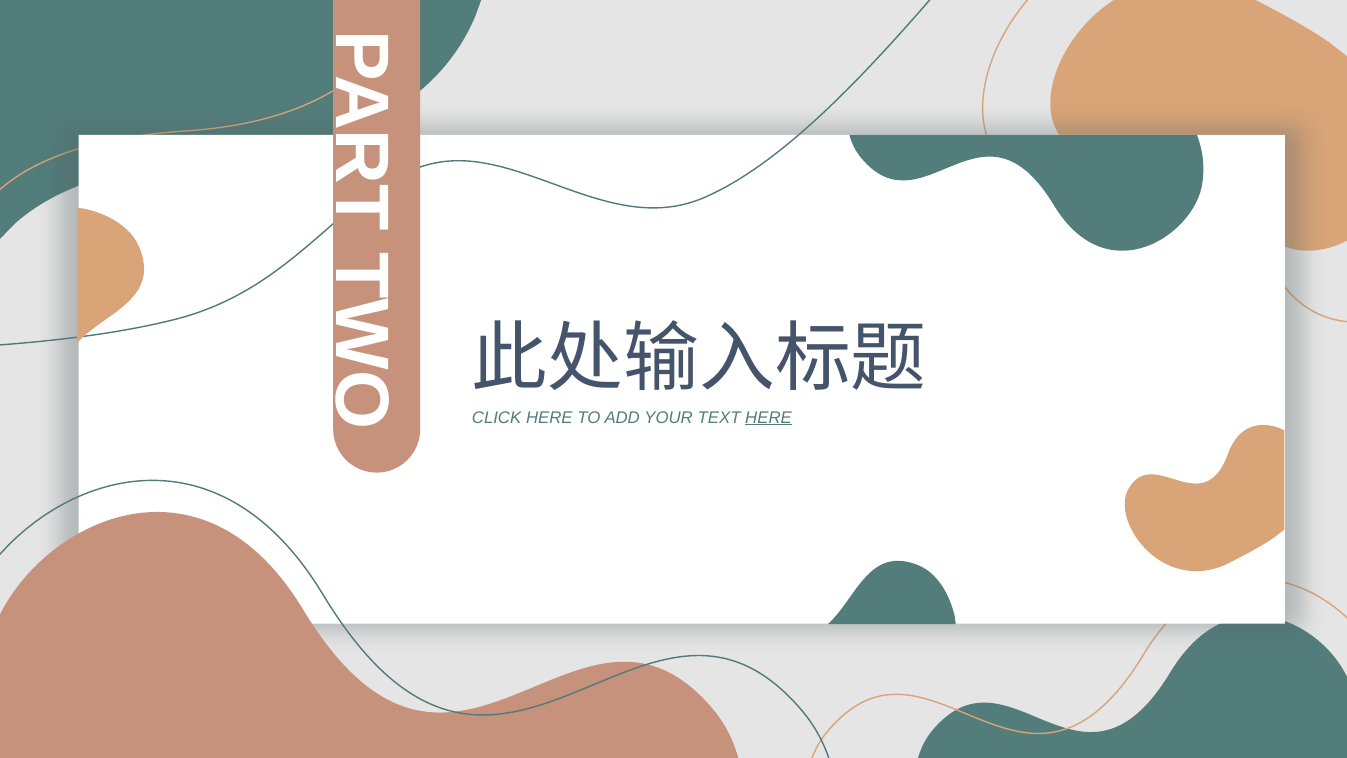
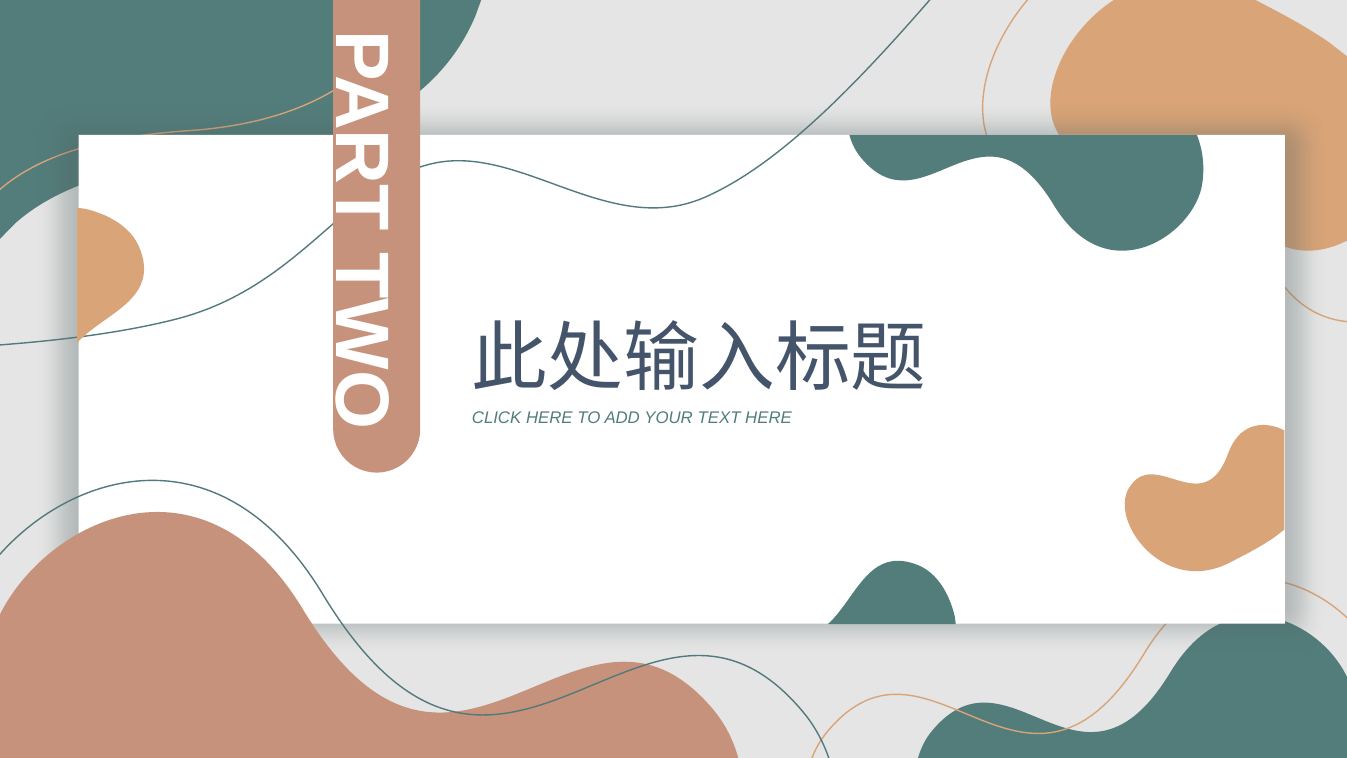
HERE at (769, 417) underline: present -> none
